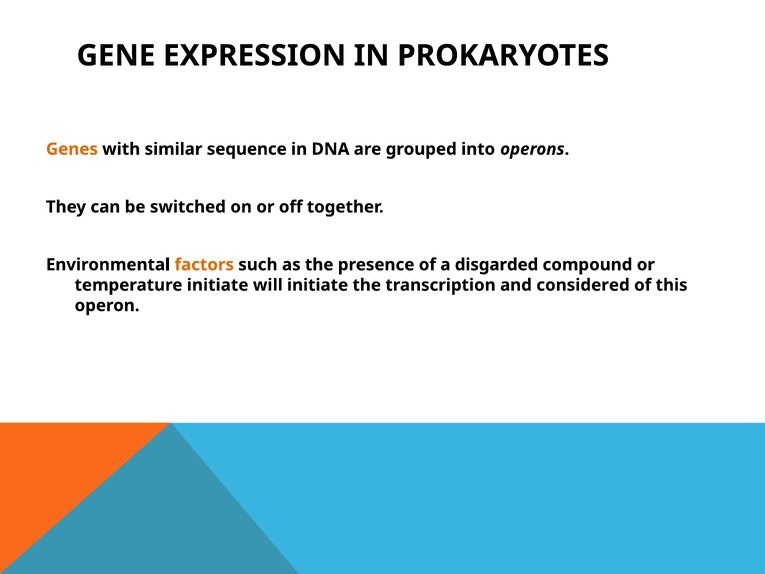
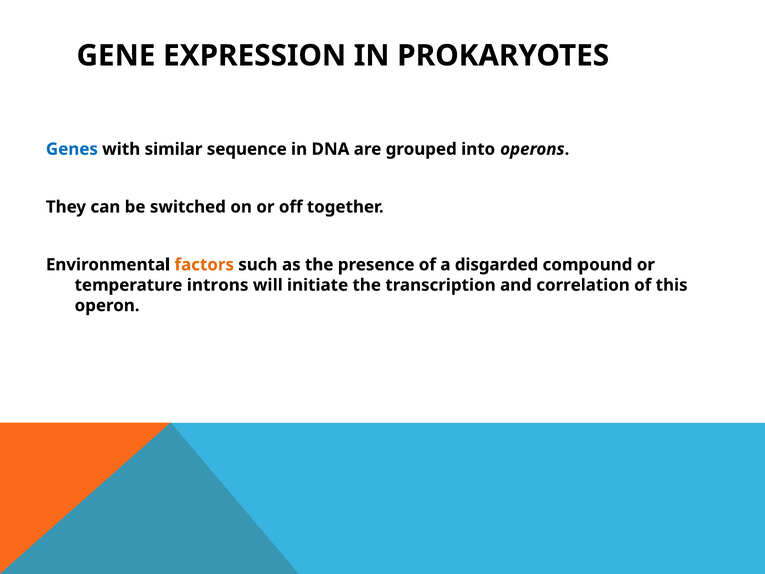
Genes colour: orange -> blue
temperature initiate: initiate -> introns
considered: considered -> correlation
